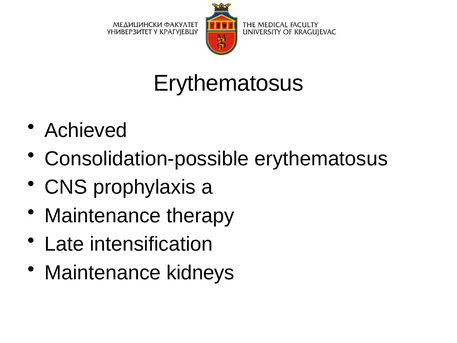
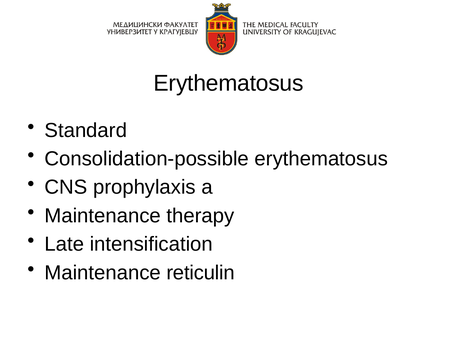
Achieved: Achieved -> Standard
kidneys: kidneys -> reticulin
